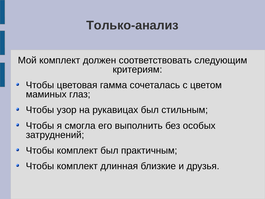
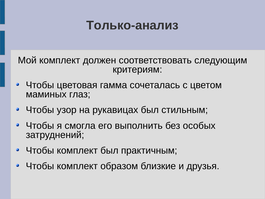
длинная: длинная -> образом
